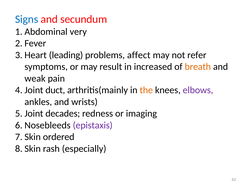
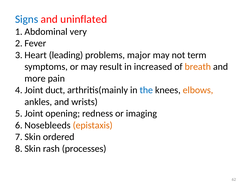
secundum: secundum -> uninflated
affect: affect -> major
refer: refer -> term
weak: weak -> more
the colour: orange -> blue
elbows colour: purple -> orange
decades: decades -> opening
epistaxis colour: purple -> orange
especially: especially -> processes
